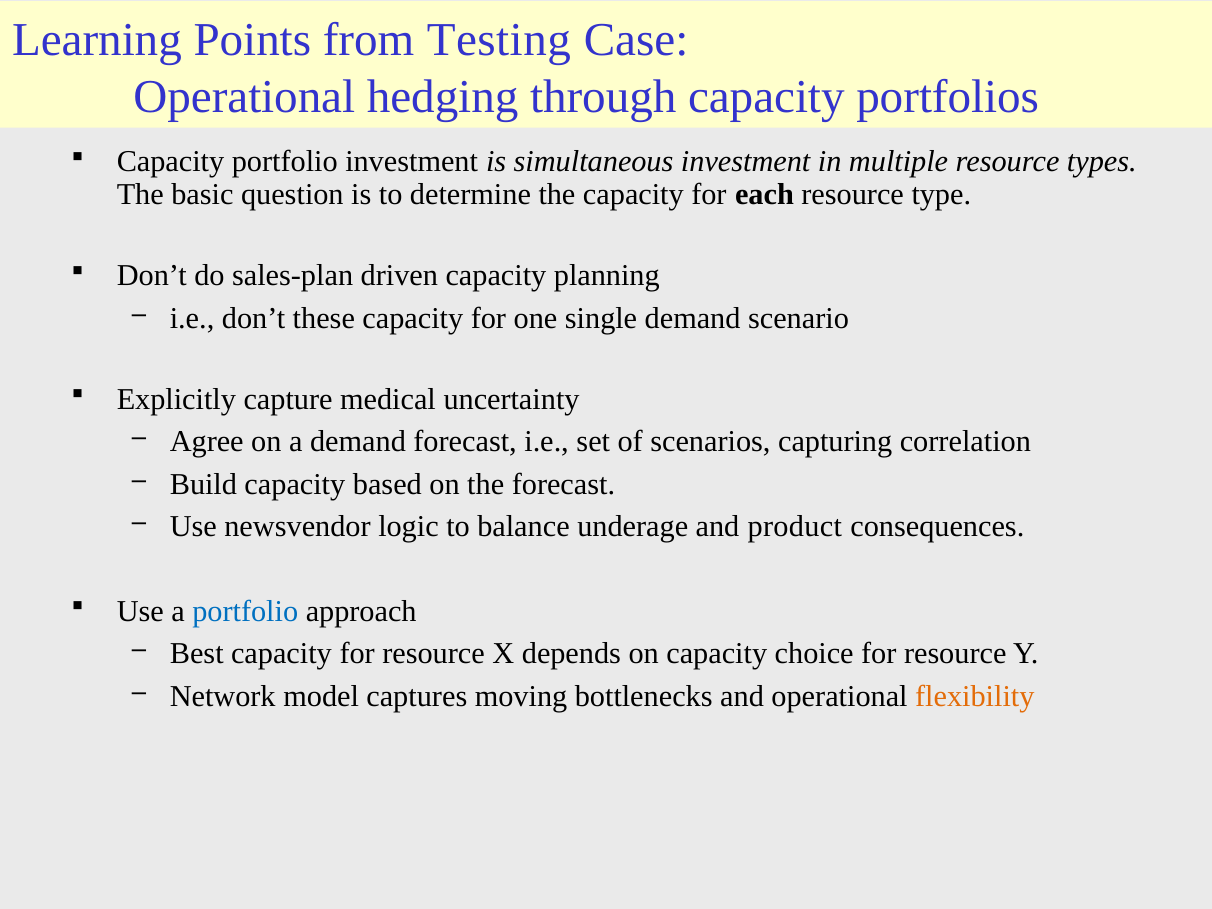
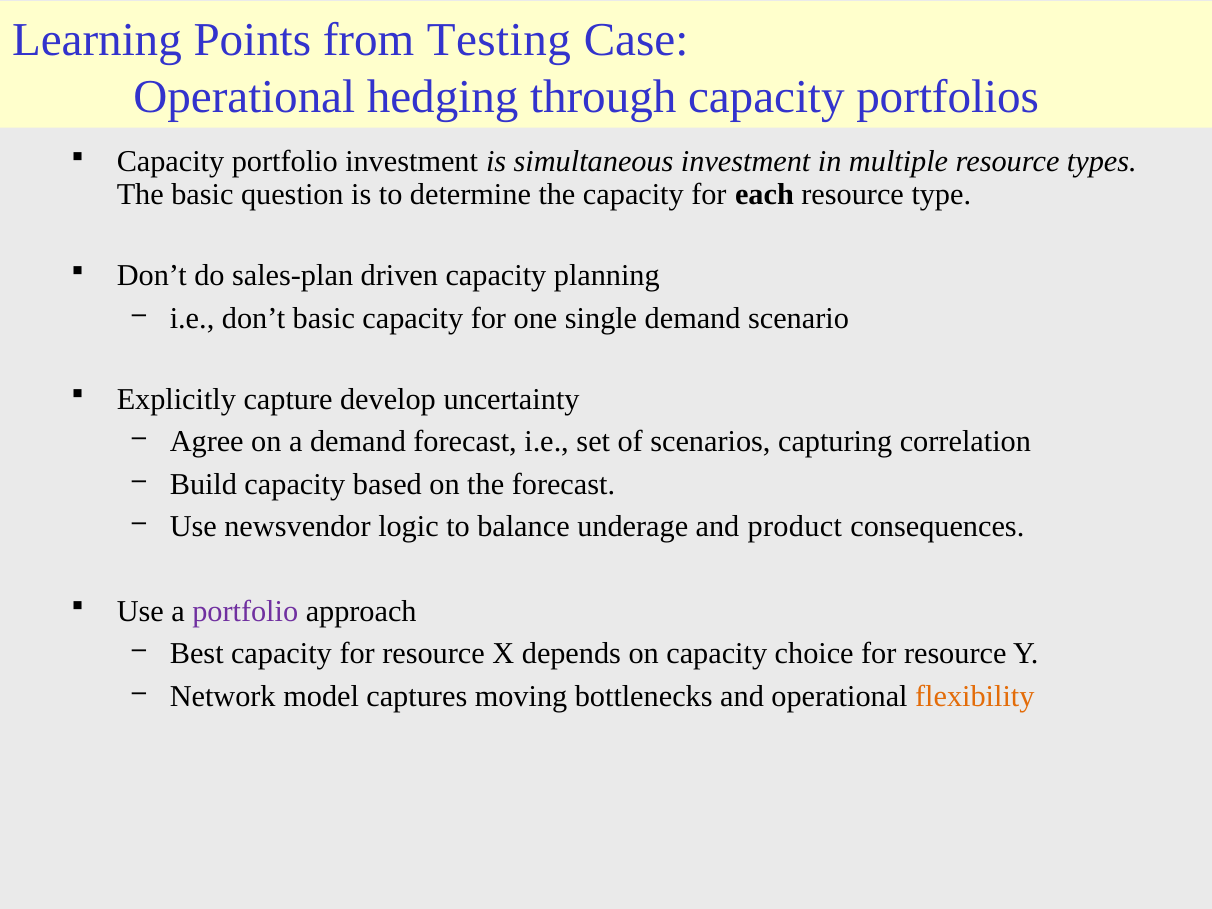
don’t these: these -> basic
medical: medical -> develop
portfolio at (245, 611) colour: blue -> purple
